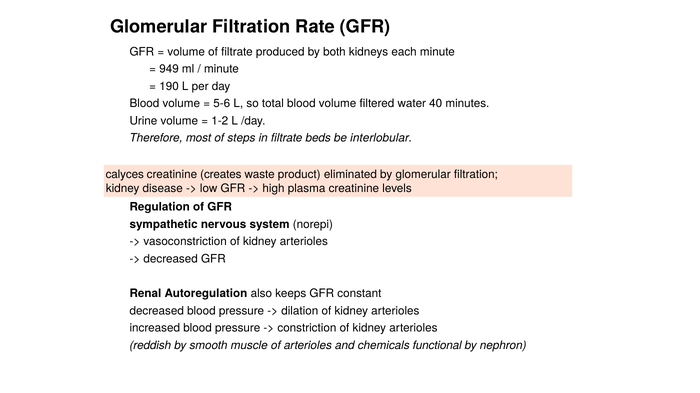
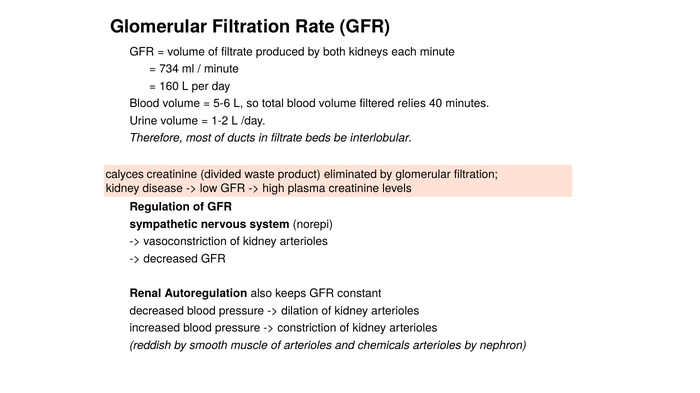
949: 949 -> 734
190: 190 -> 160
water: water -> relies
steps: steps -> ducts
creates: creates -> divided
chemicals functional: functional -> arterioles
